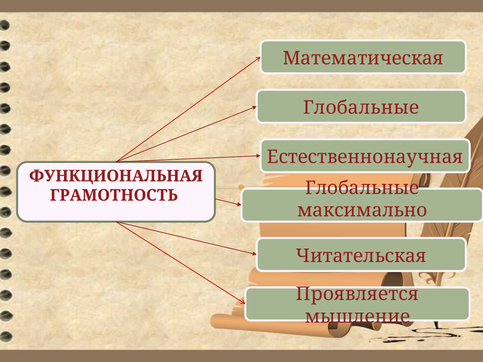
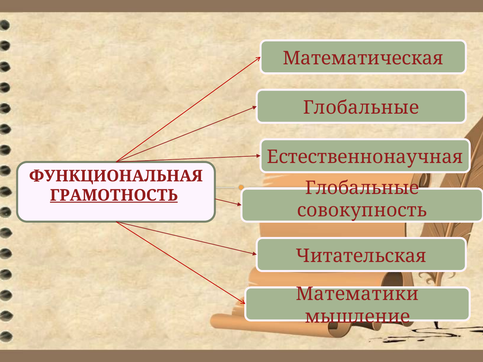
ГРАМОТНОСТЬ underline: none -> present
максимально: максимально -> совокупность
Проявляется: Проявляется -> Математики
